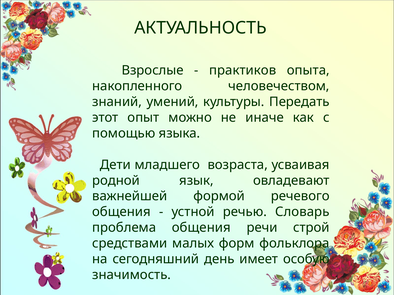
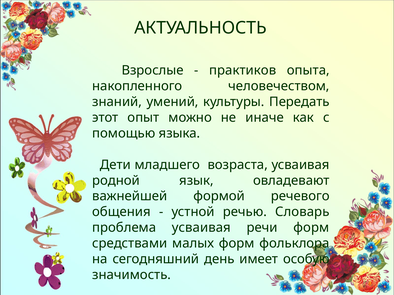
проблема общения: общения -> усваивая
речи строй: строй -> форм
